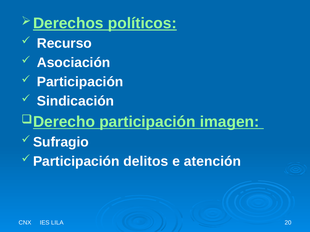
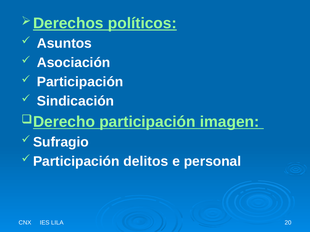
Recurso: Recurso -> Asuntos
atención: atención -> personal
